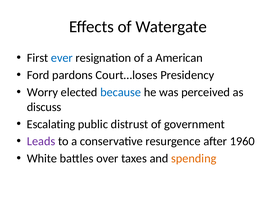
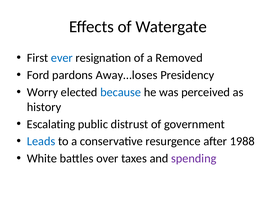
American: American -> Removed
Court…loses: Court…loses -> Away…loses
discuss: discuss -> history
Leads colour: purple -> blue
1960: 1960 -> 1988
spending colour: orange -> purple
